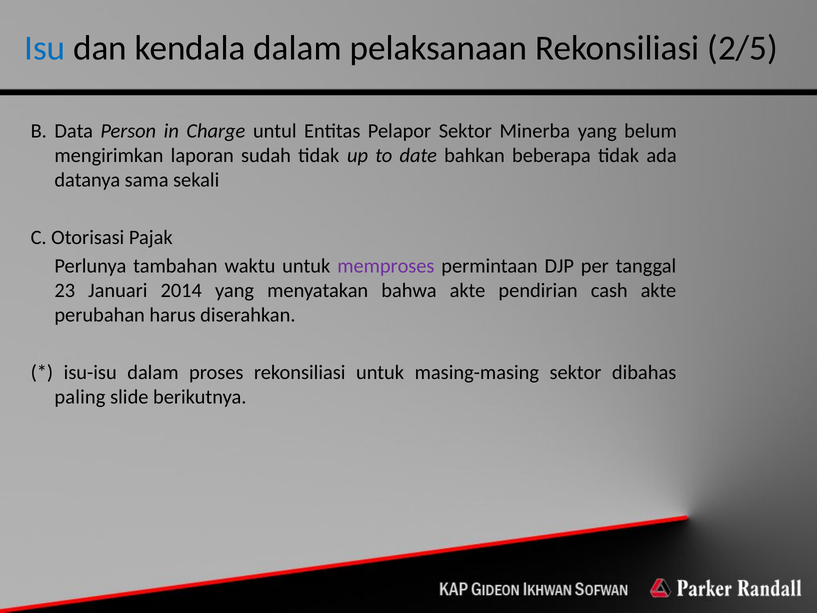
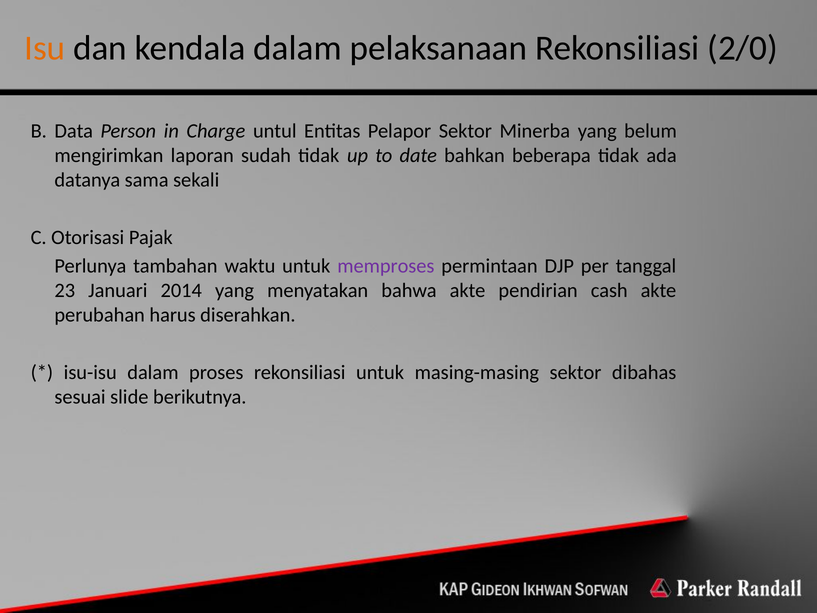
Isu colour: blue -> orange
2/5: 2/5 -> 2/0
paling: paling -> sesuai
